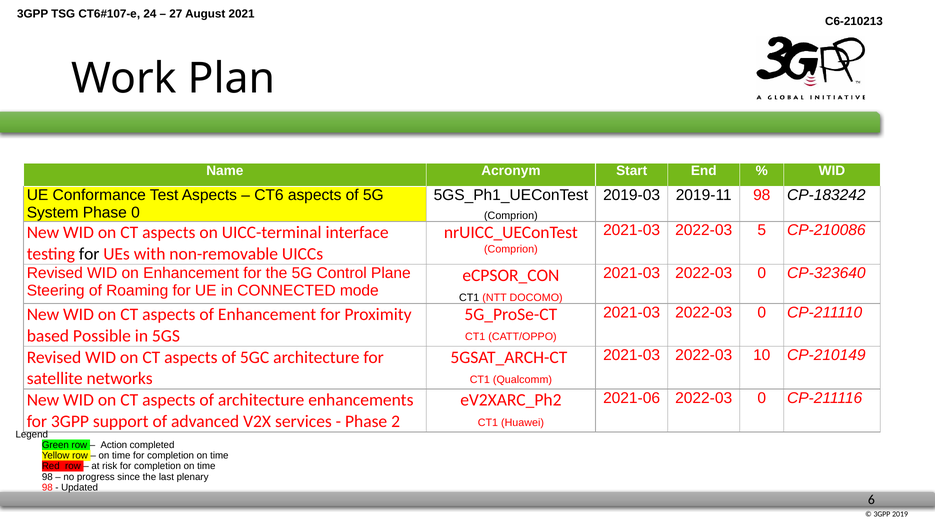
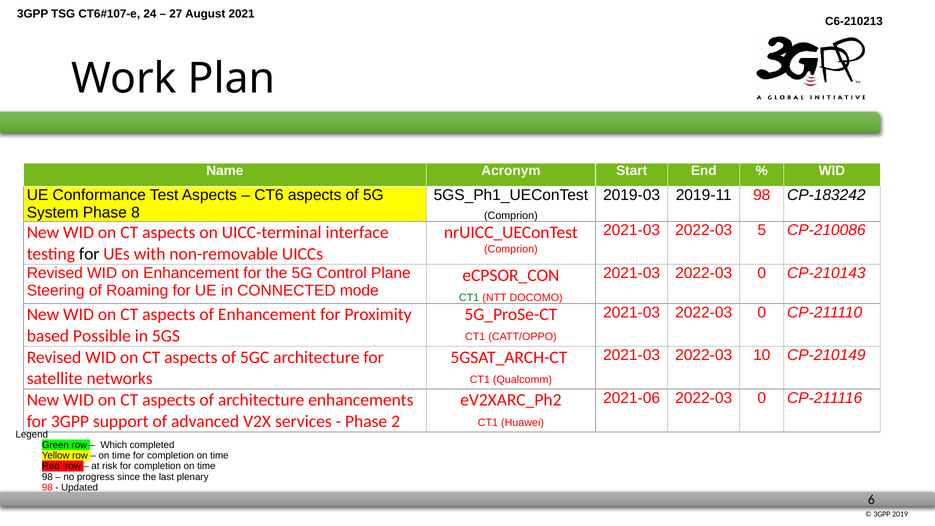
Phase 0: 0 -> 8
CP-323640: CP-323640 -> CP-210143
CT1 at (469, 298) colour: black -> green
Action: Action -> Which
